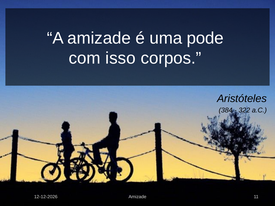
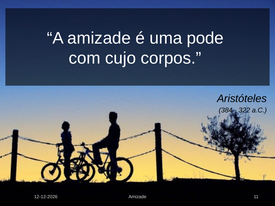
isso: isso -> cujo
